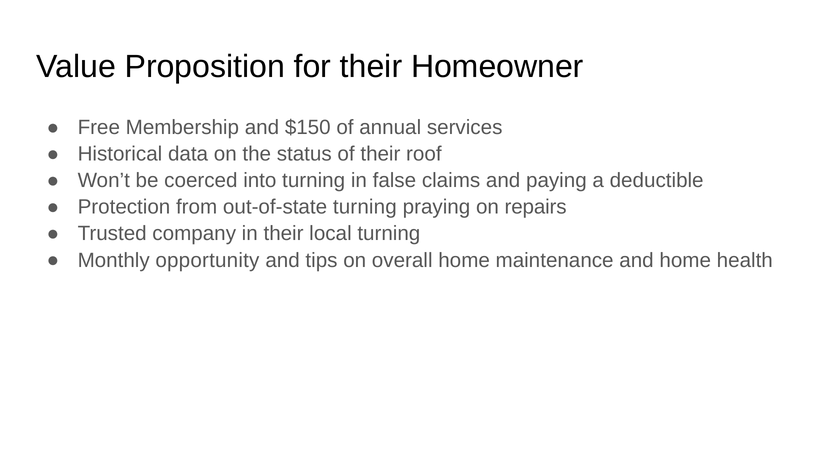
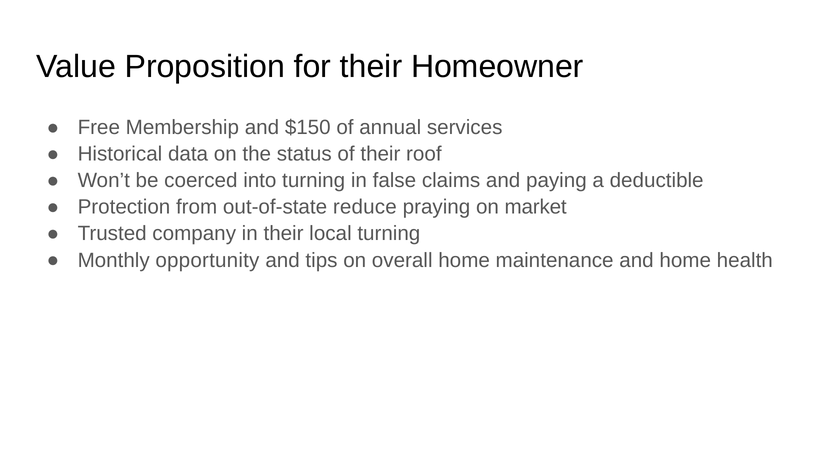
out-of-state turning: turning -> reduce
repairs: repairs -> market
